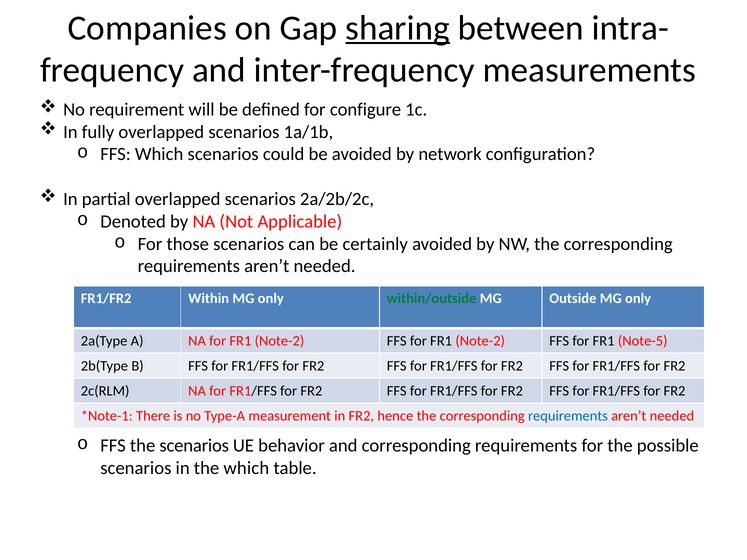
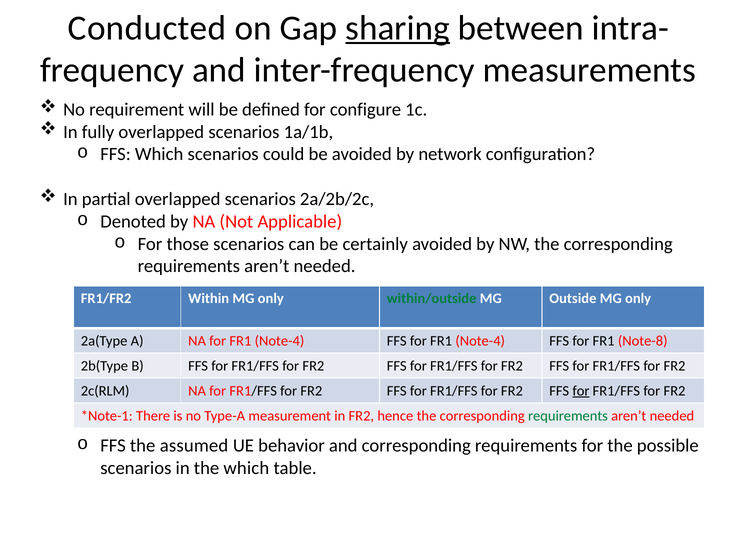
Companies: Companies -> Conducted
NA for FR1 Note-2: Note-2 -> Note-4
FFS for FR1 Note-2: Note-2 -> Note-4
Note-5: Note-5 -> Note-8
for at (581, 391) underline: none -> present
requirements at (568, 416) colour: blue -> green
the scenarios: scenarios -> assumed
